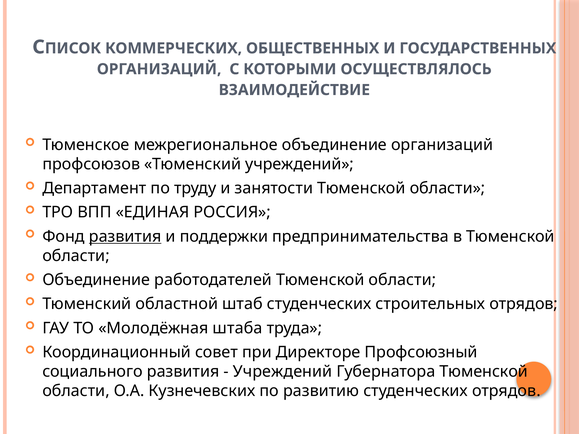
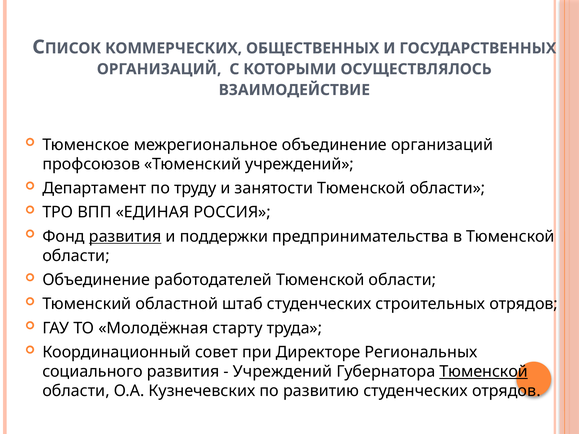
штаба: штаба -> старту
Профсоюзный: Профсоюзный -> Региональных
Тюменской at (484, 372) underline: none -> present
